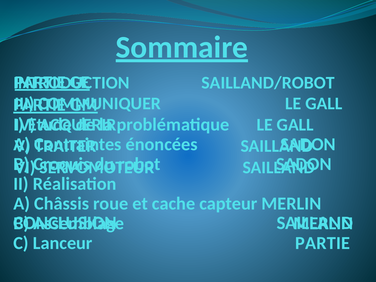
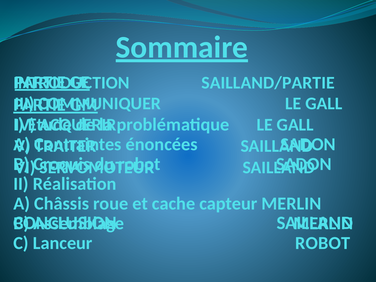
SAILLAND/ROBOT: SAILLAND/ROBOT -> SAILLAND/PARTIE
Lanceur PARTIE: PARTIE -> ROBOT
